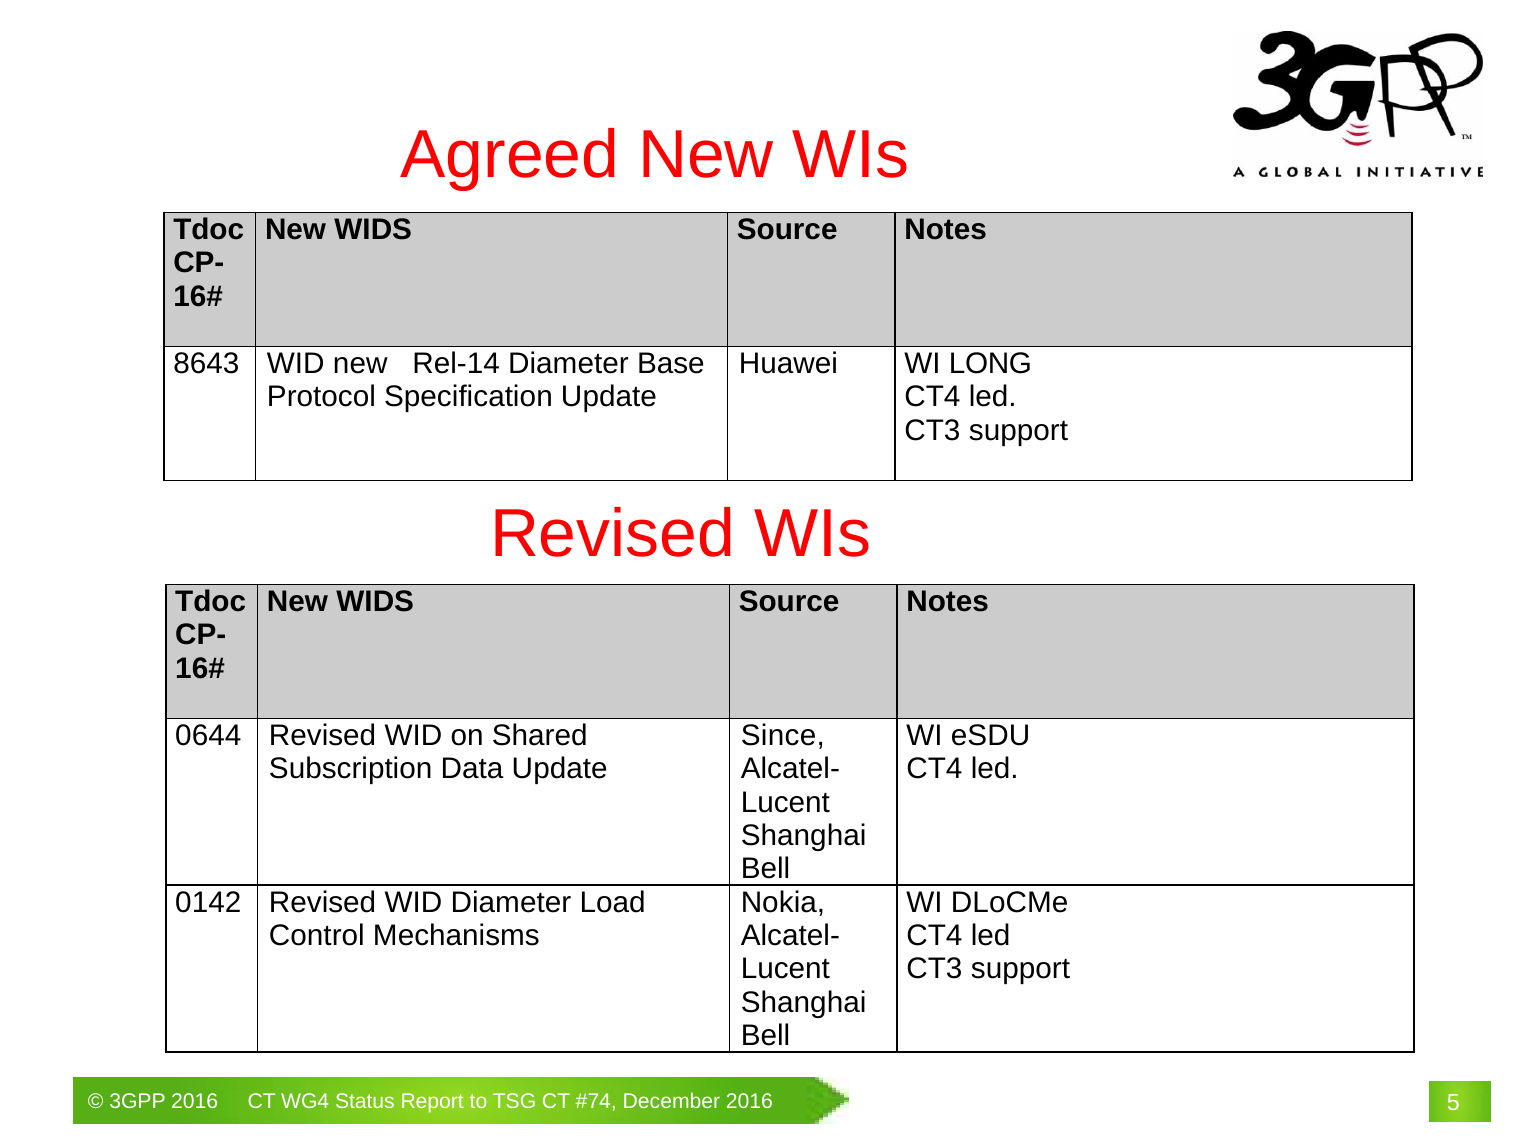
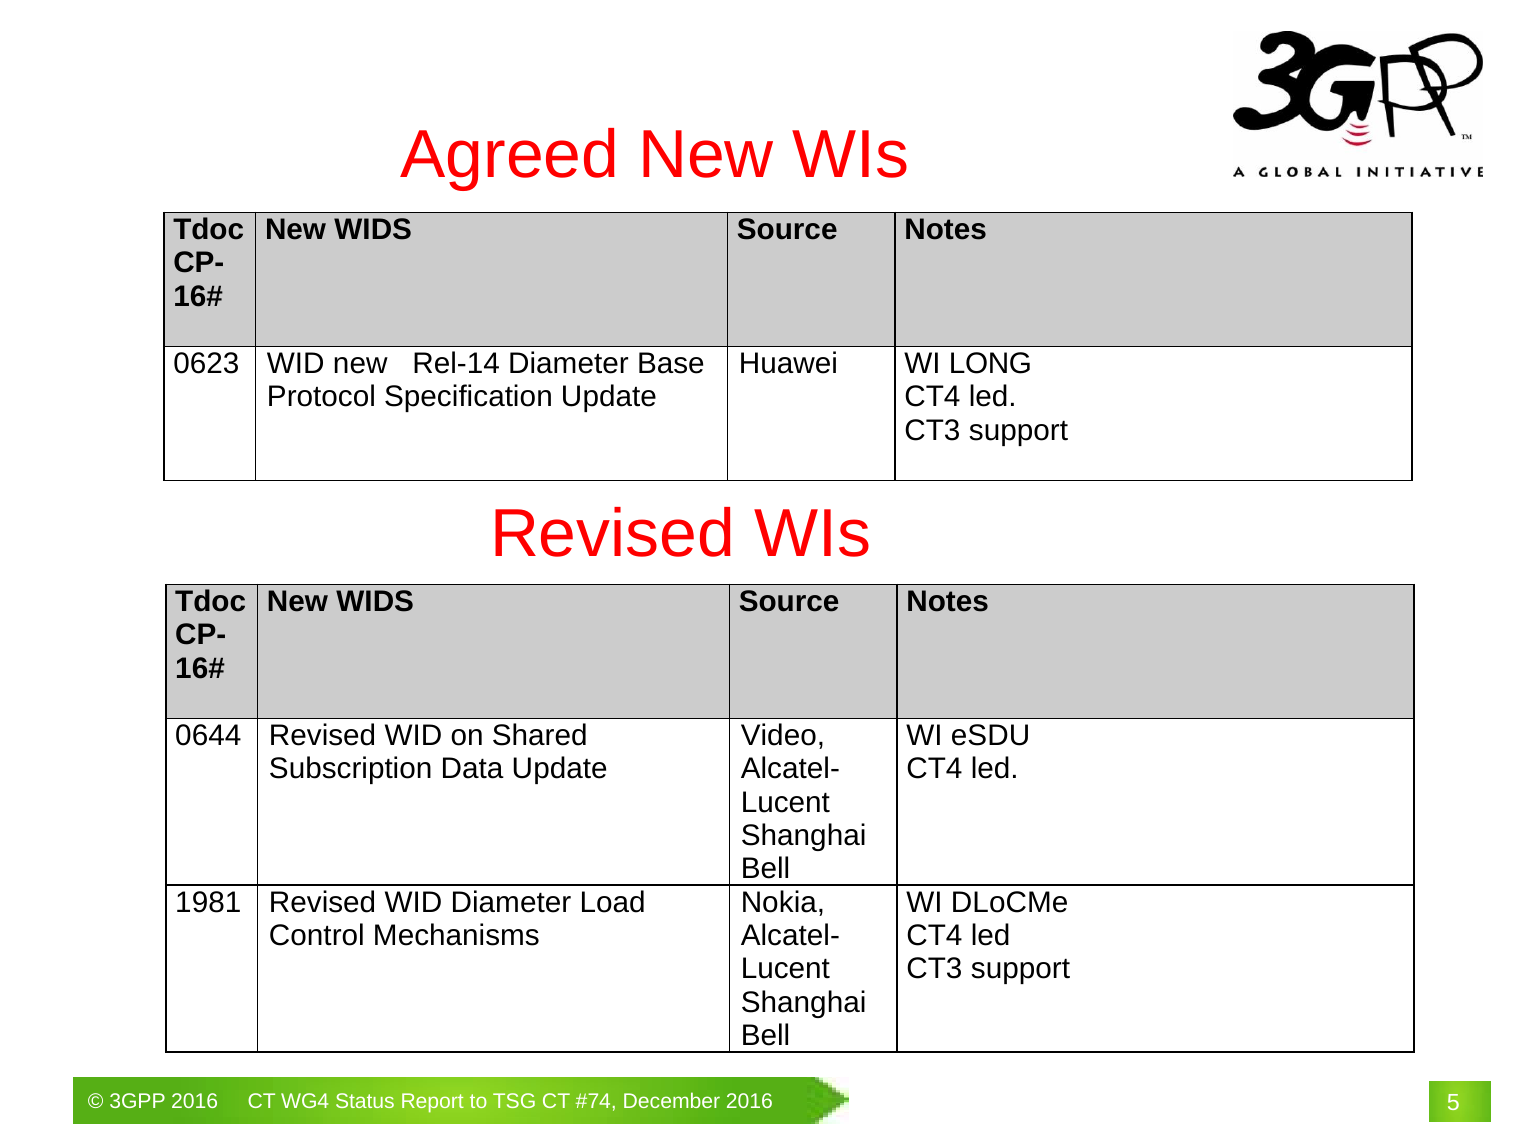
8643: 8643 -> 0623
Since: Since -> Video
0142: 0142 -> 1981
